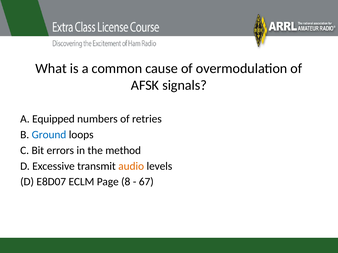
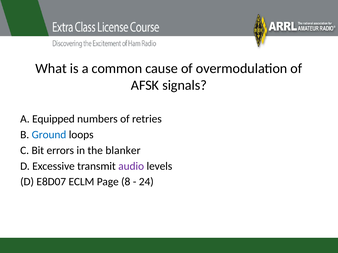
method: method -> blanker
audio colour: orange -> purple
67: 67 -> 24
